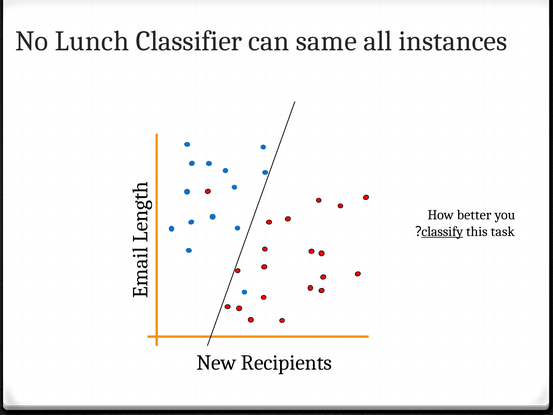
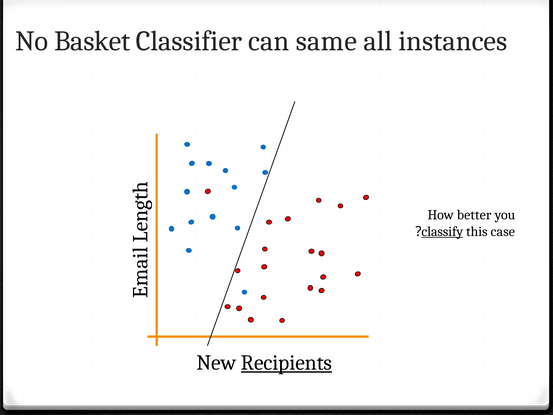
Lunch: Lunch -> Basket
task: task -> case
Recipients underline: none -> present
